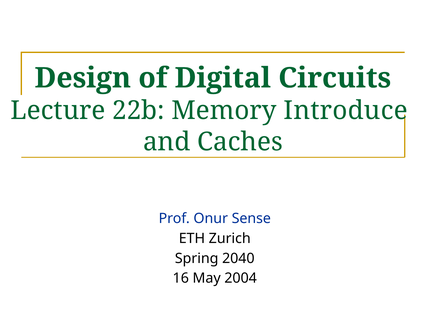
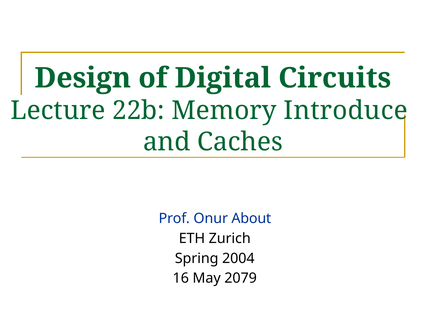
Sense: Sense -> About
2040: 2040 -> 2004
2004: 2004 -> 2079
